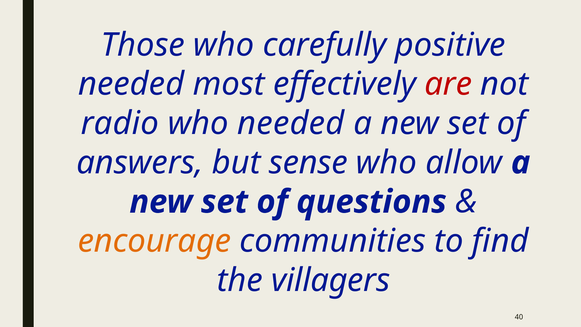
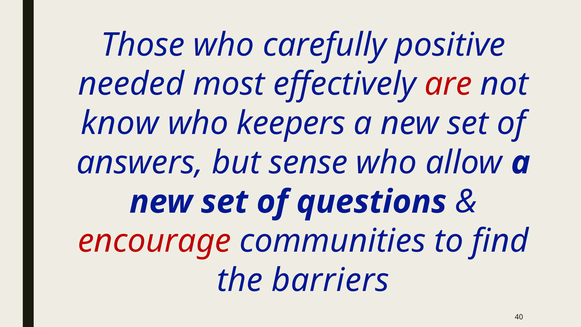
radio: radio -> know
who needed: needed -> keepers
encourage colour: orange -> red
villagers: villagers -> barriers
